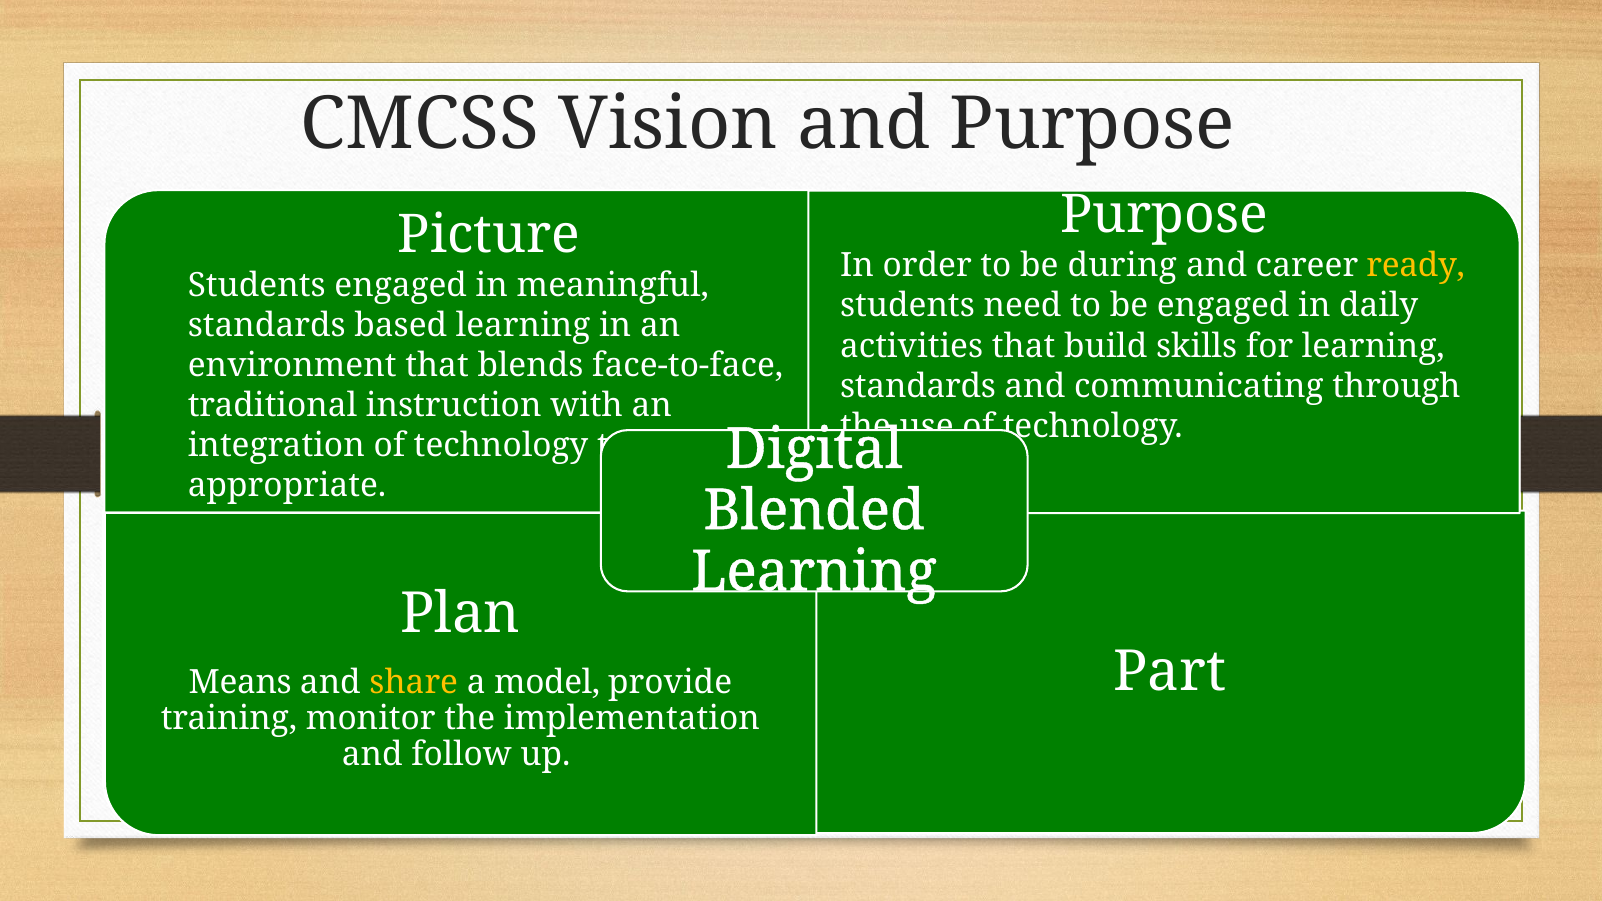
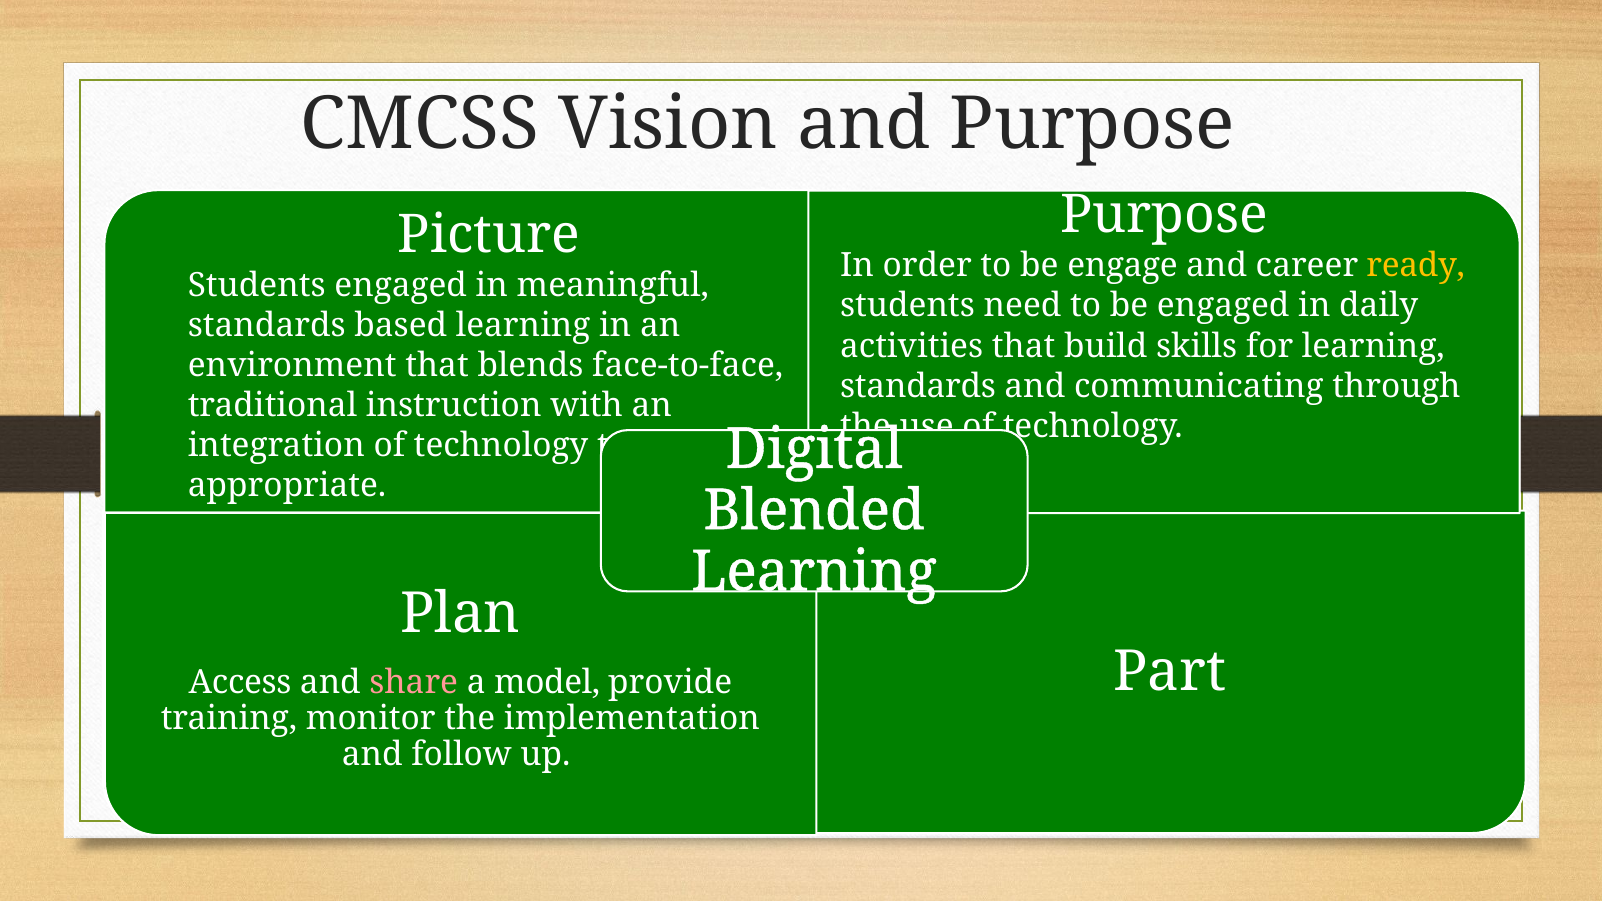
during: during -> engage
Means: Means -> Access
share colour: yellow -> pink
